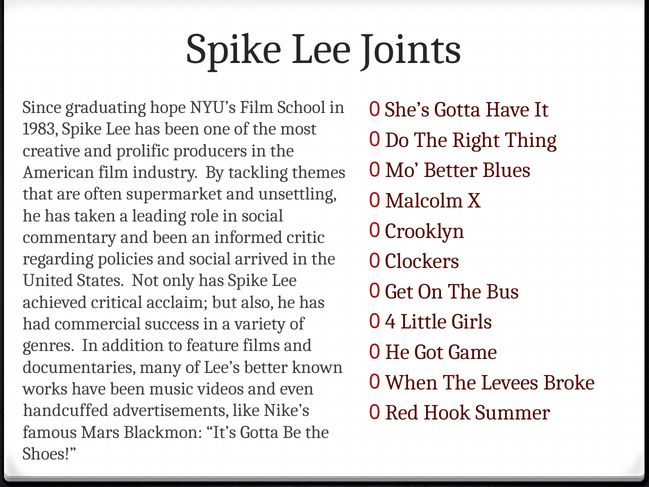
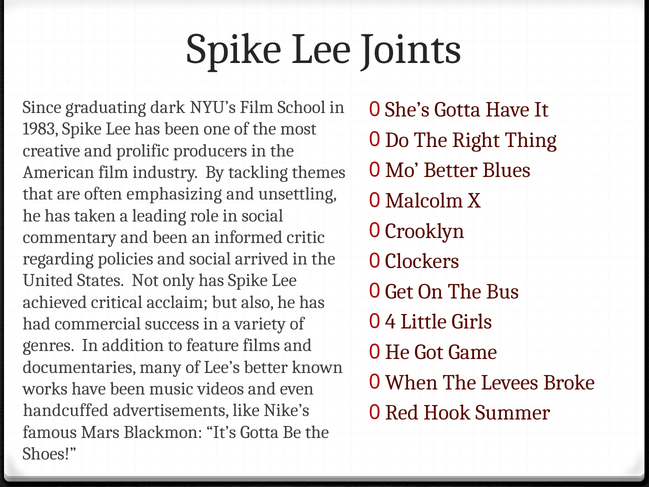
hope: hope -> dark
supermarket: supermarket -> emphasizing
